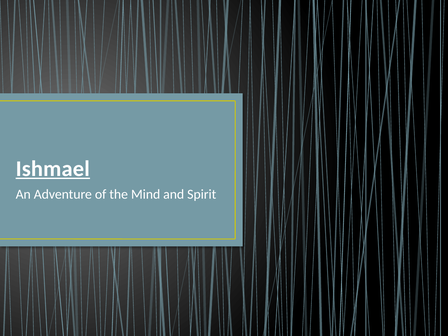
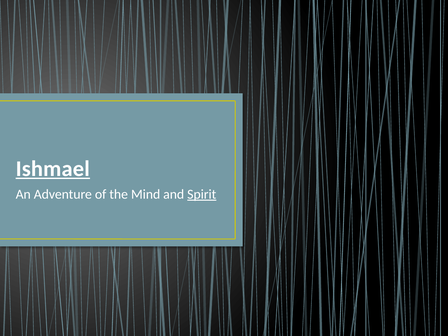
Spirit underline: none -> present
